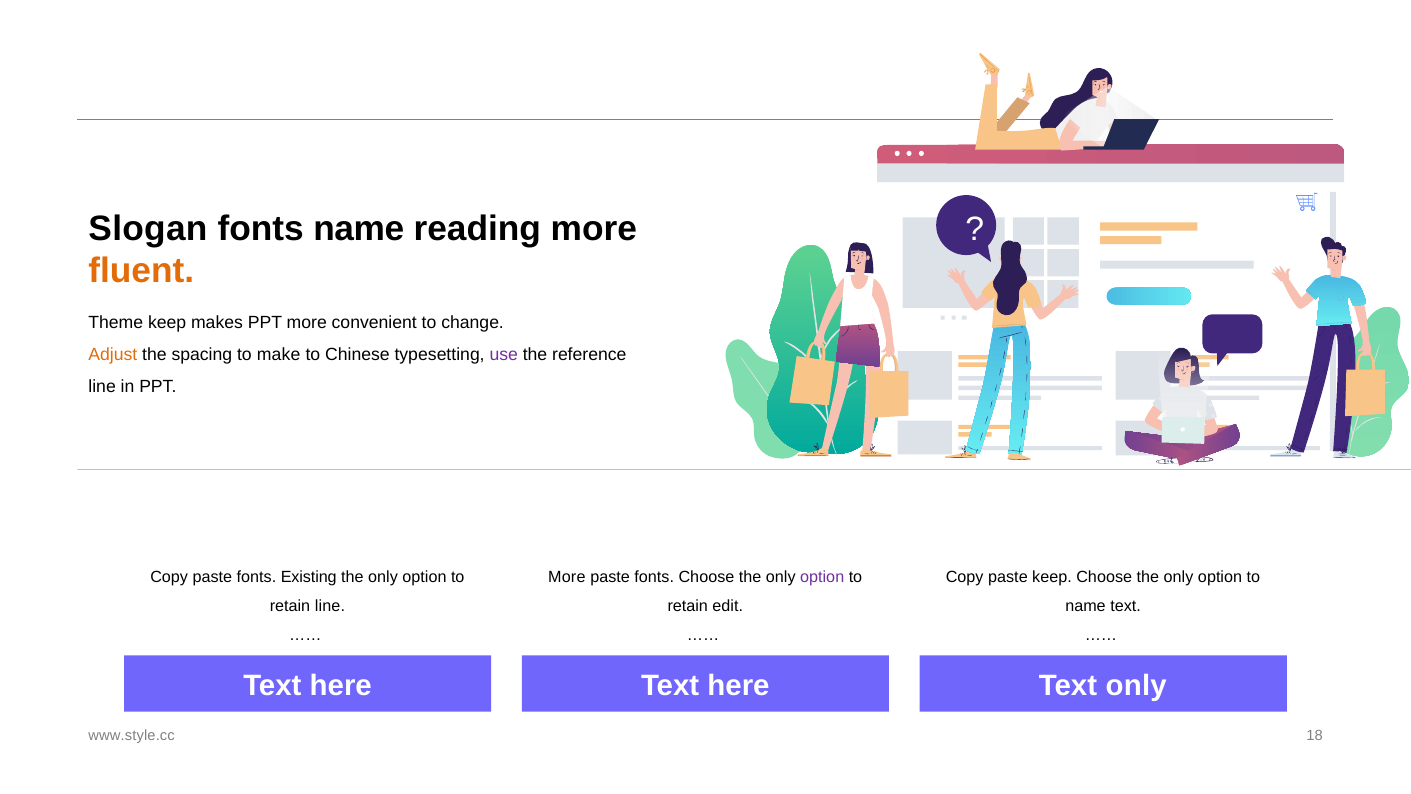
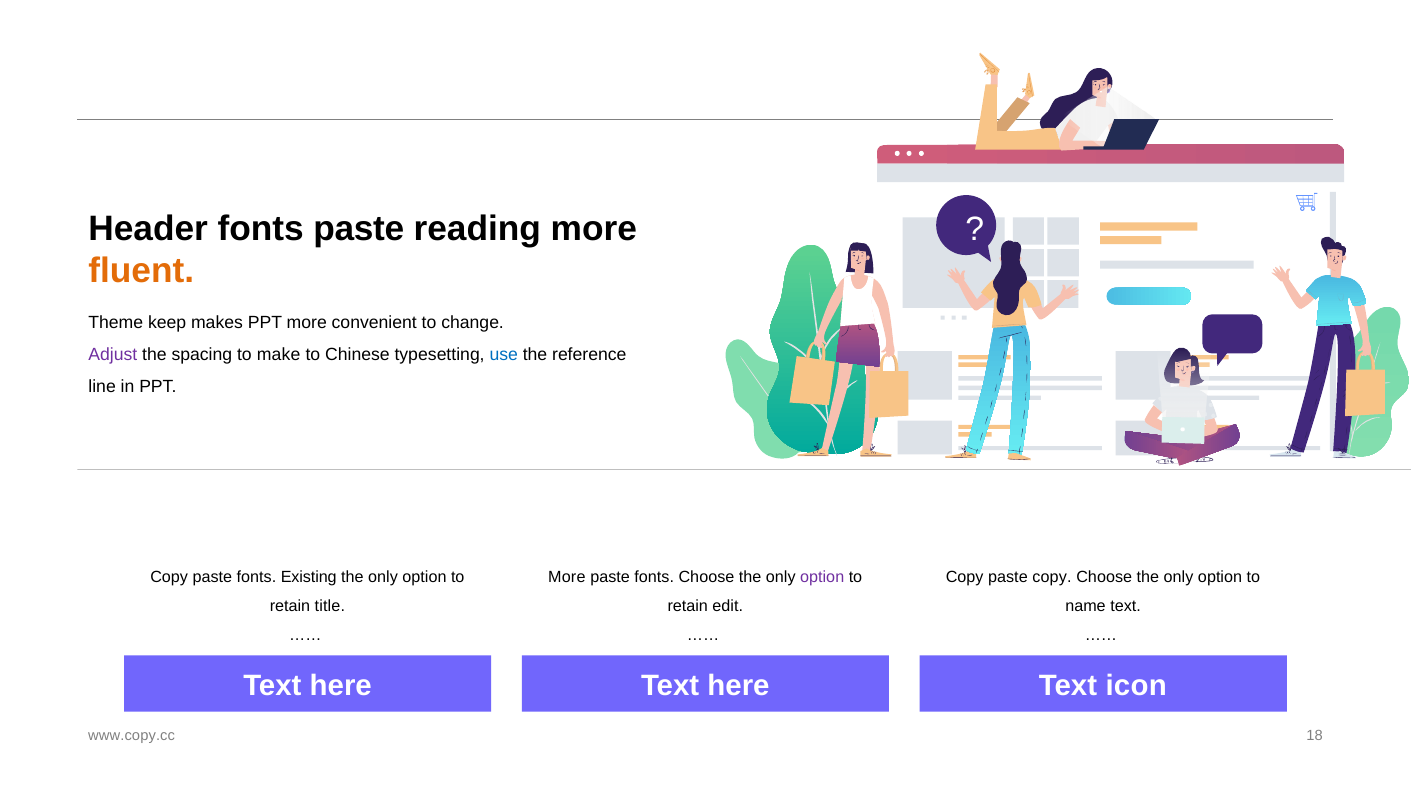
Slogan: Slogan -> Header
fonts name: name -> paste
Adjust colour: orange -> purple
use colour: purple -> blue
paste keep: keep -> copy
retain line: line -> title
Text only: only -> icon
www.style.cc: www.style.cc -> www.copy.cc
